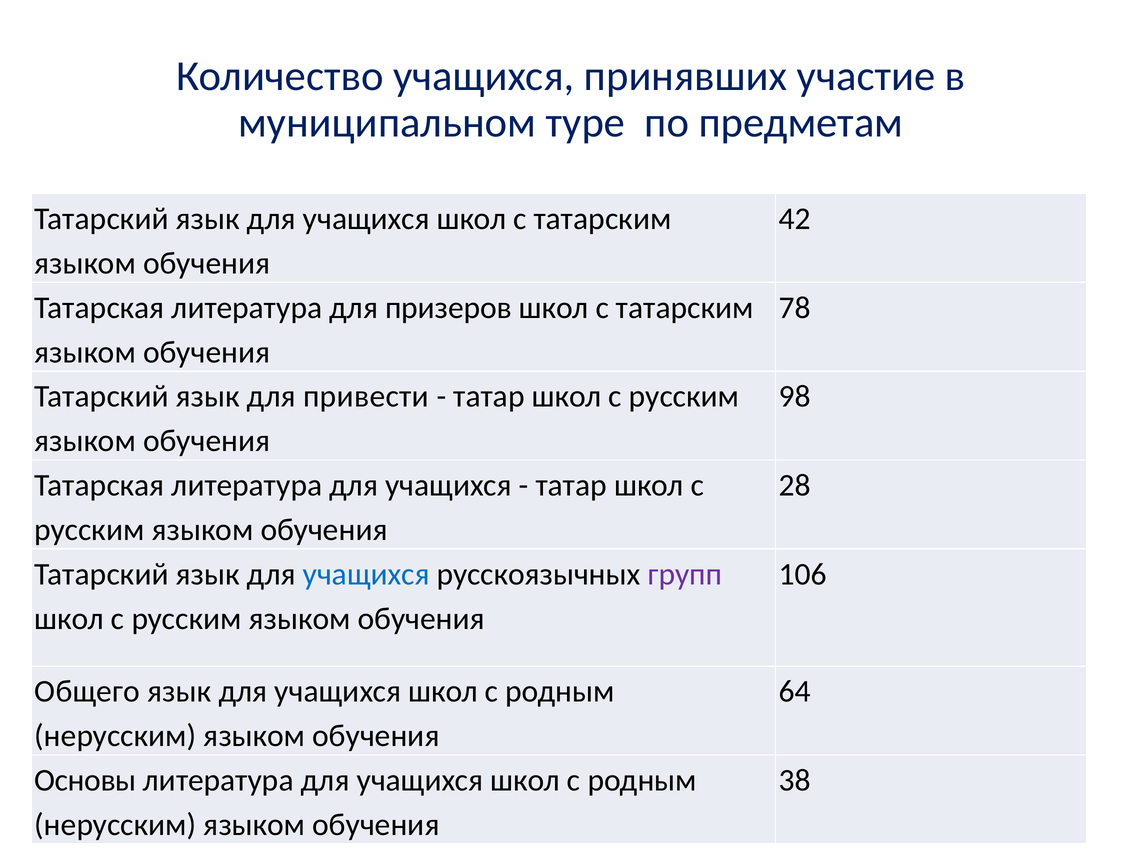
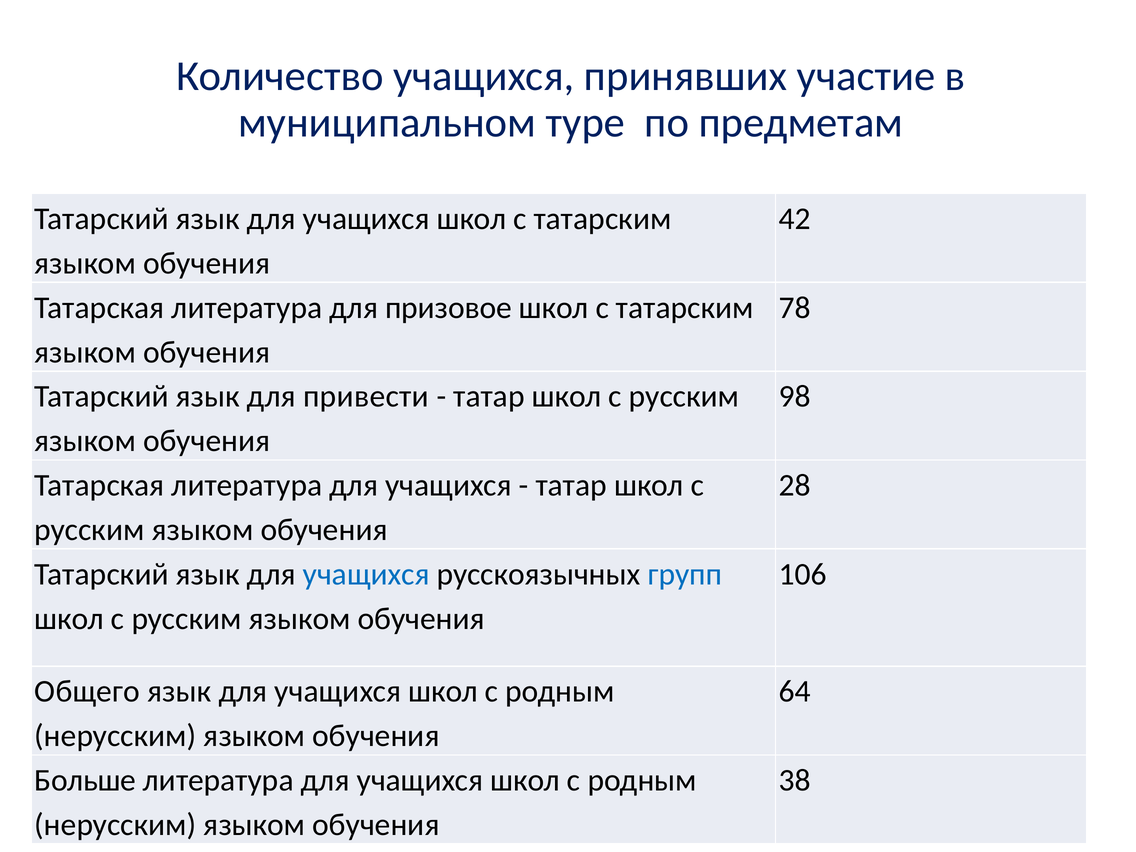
призеров: призеров -> призовое
групп colour: purple -> blue
Основы: Основы -> Больше
